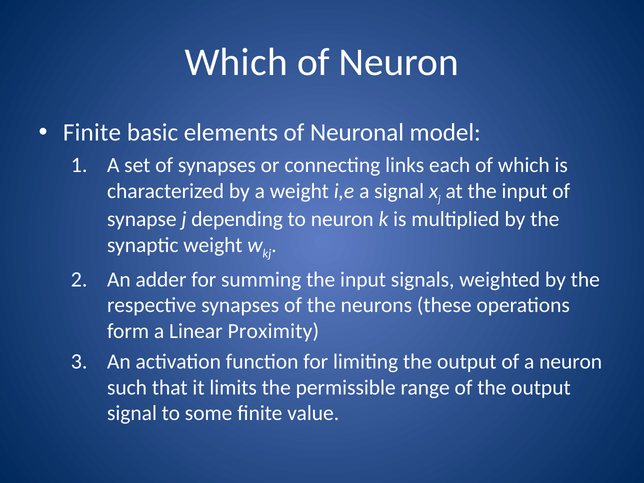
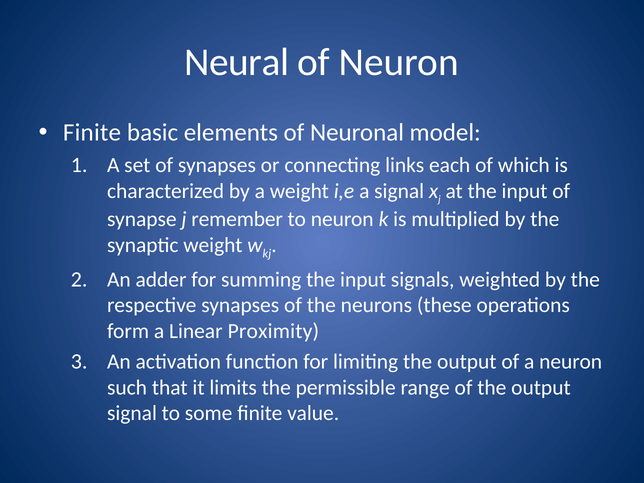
Which at (236, 62): Which -> Neural
depending: depending -> remember
